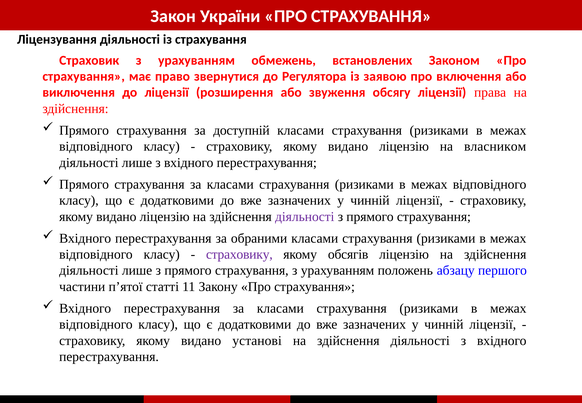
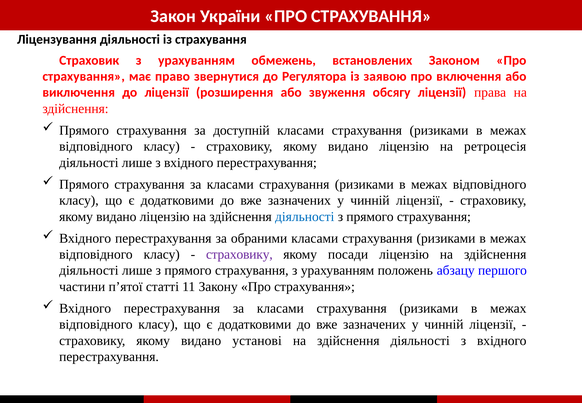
власником: власником -> ретроцесія
діяльності at (305, 217) colour: purple -> blue
обсягів: обсягів -> посади
